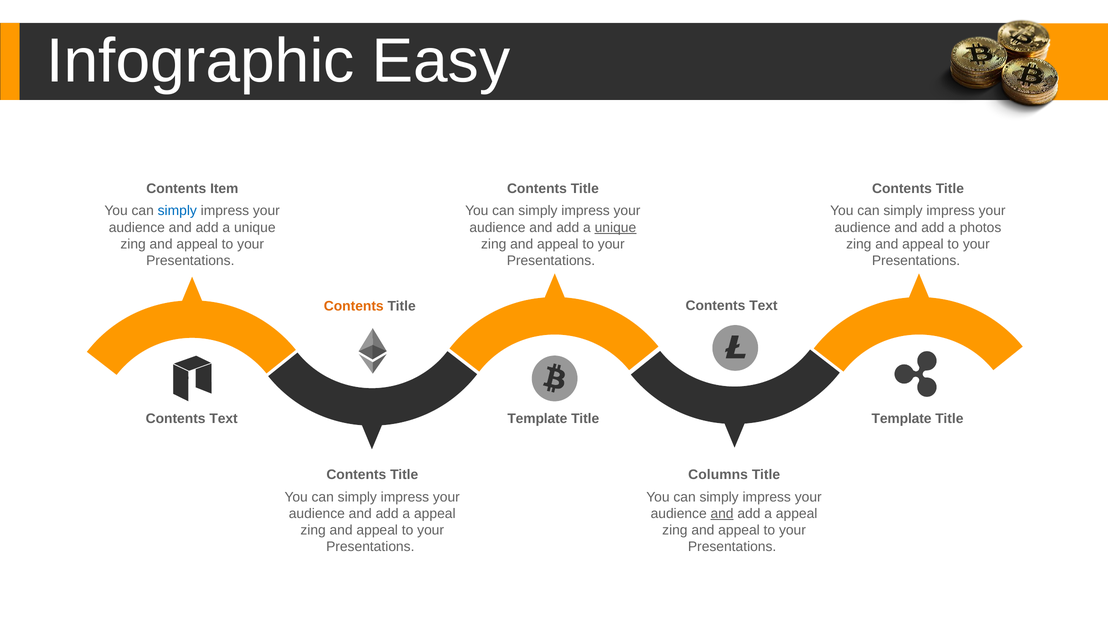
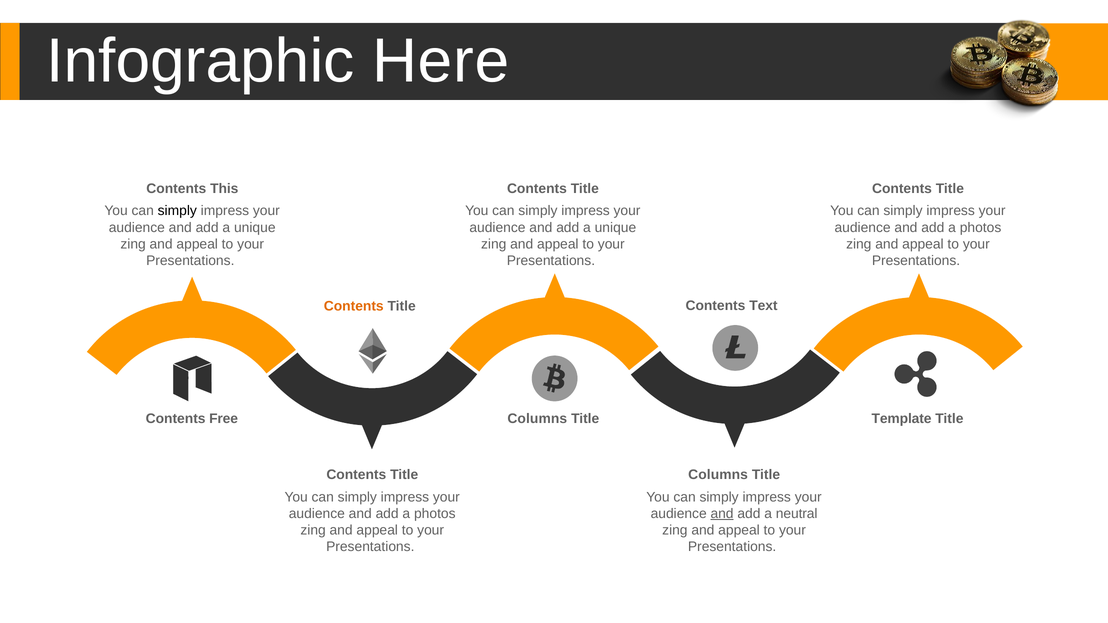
Easy: Easy -> Here
Item: Item -> This
simply at (177, 211) colour: blue -> black
unique at (615, 228) underline: present -> none
Template at (537, 419): Template -> Columns
Text at (224, 419): Text -> Free
appeal at (435, 514): appeal -> photos
appeal at (797, 514): appeal -> neutral
